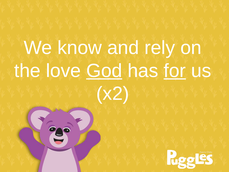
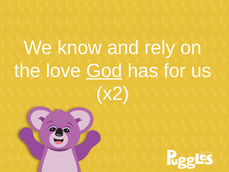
for underline: present -> none
